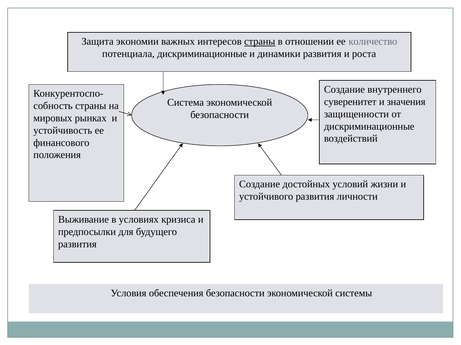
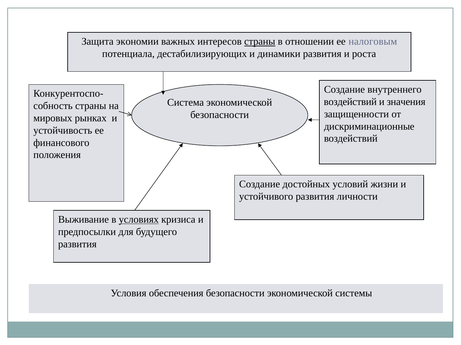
количество: количество -> налоговым
потенциала дискриминационные: дискриминационные -> дестабилизирующих
суверенитет at (350, 102): суверенитет -> воздействий
условиях underline: none -> present
